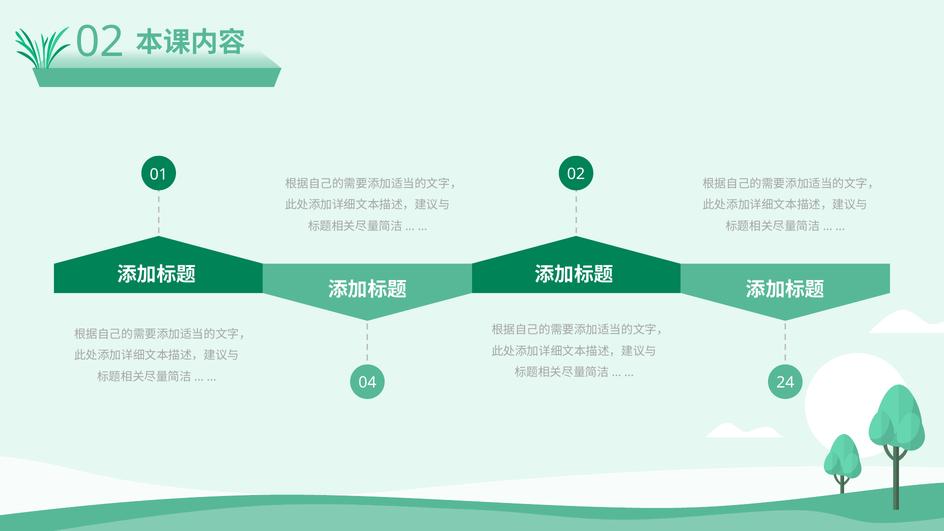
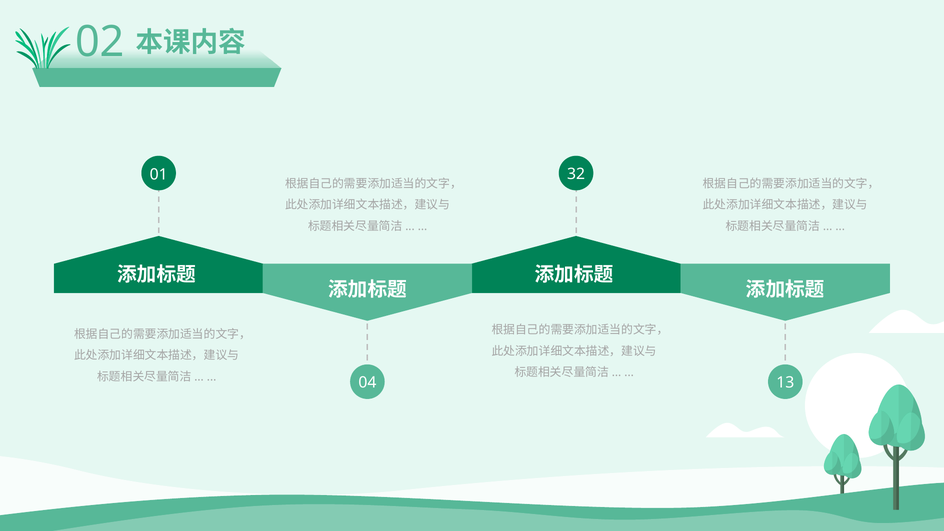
01 02: 02 -> 32
24: 24 -> 13
